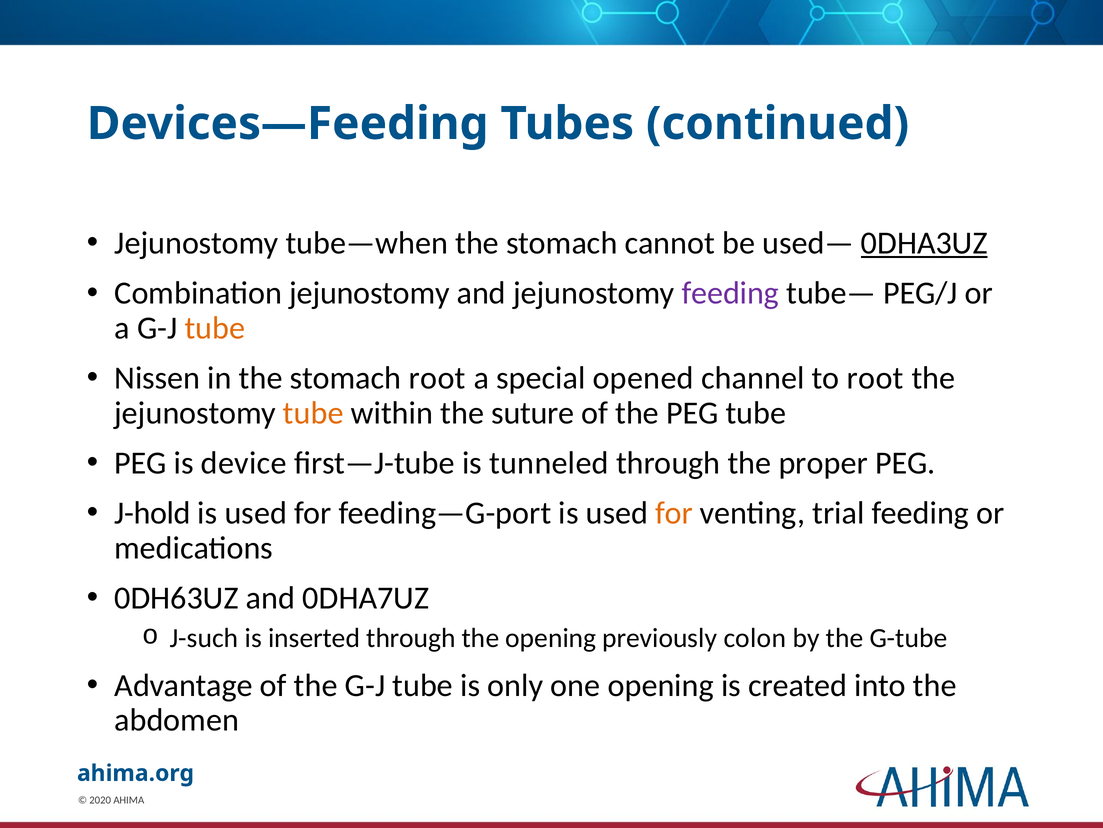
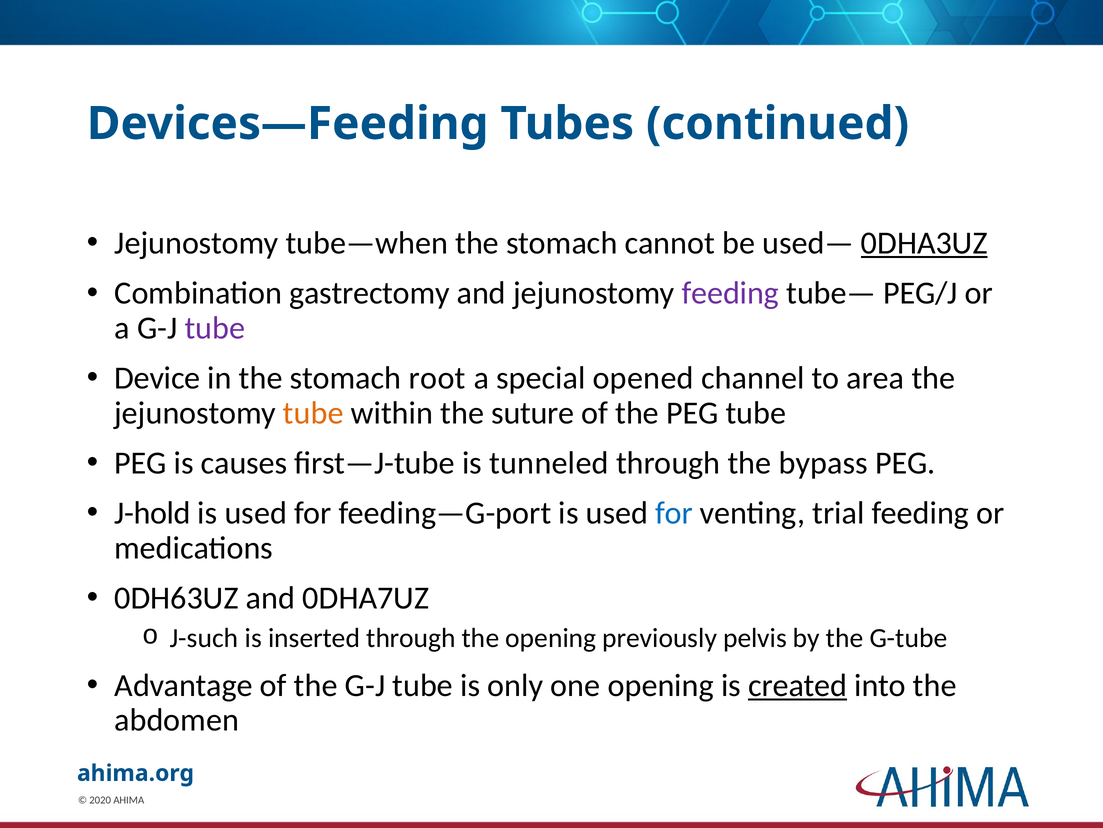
Combination jejunostomy: jejunostomy -> gastrectomy
tube at (215, 328) colour: orange -> purple
Nissen: Nissen -> Device
to root: root -> area
device: device -> causes
proper: proper -> bypass
for at (674, 513) colour: orange -> blue
colon: colon -> pelvis
created underline: none -> present
